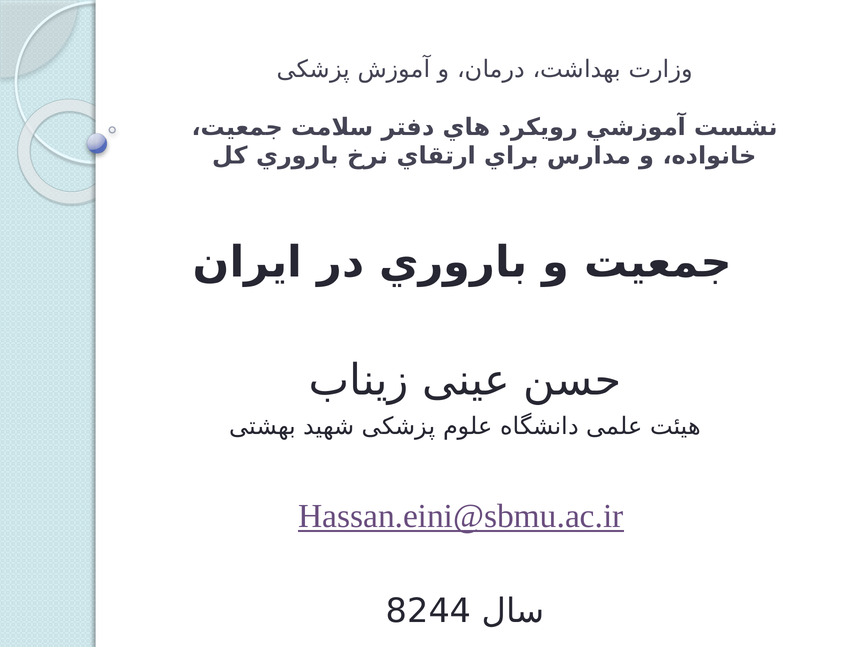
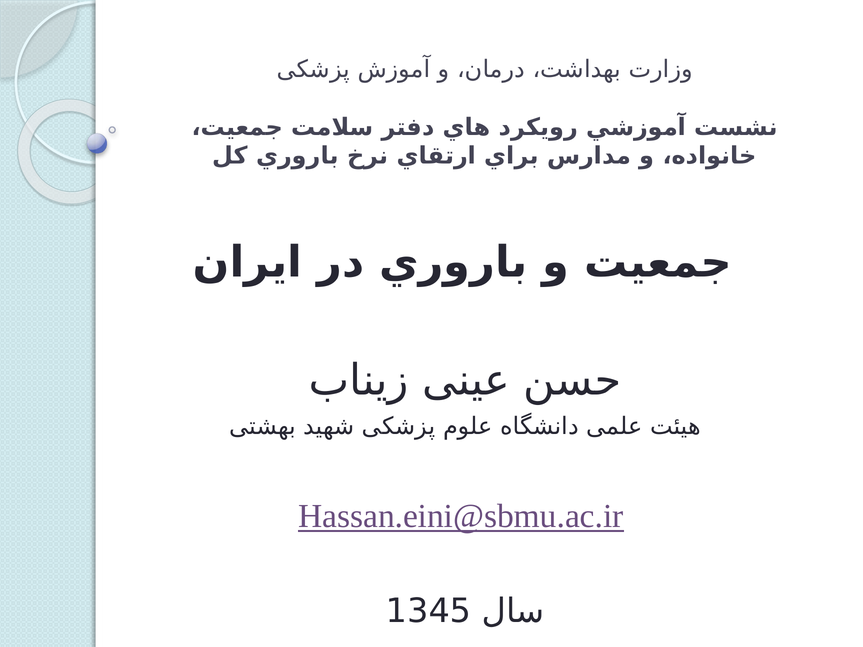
8244: 8244 -> 1345
